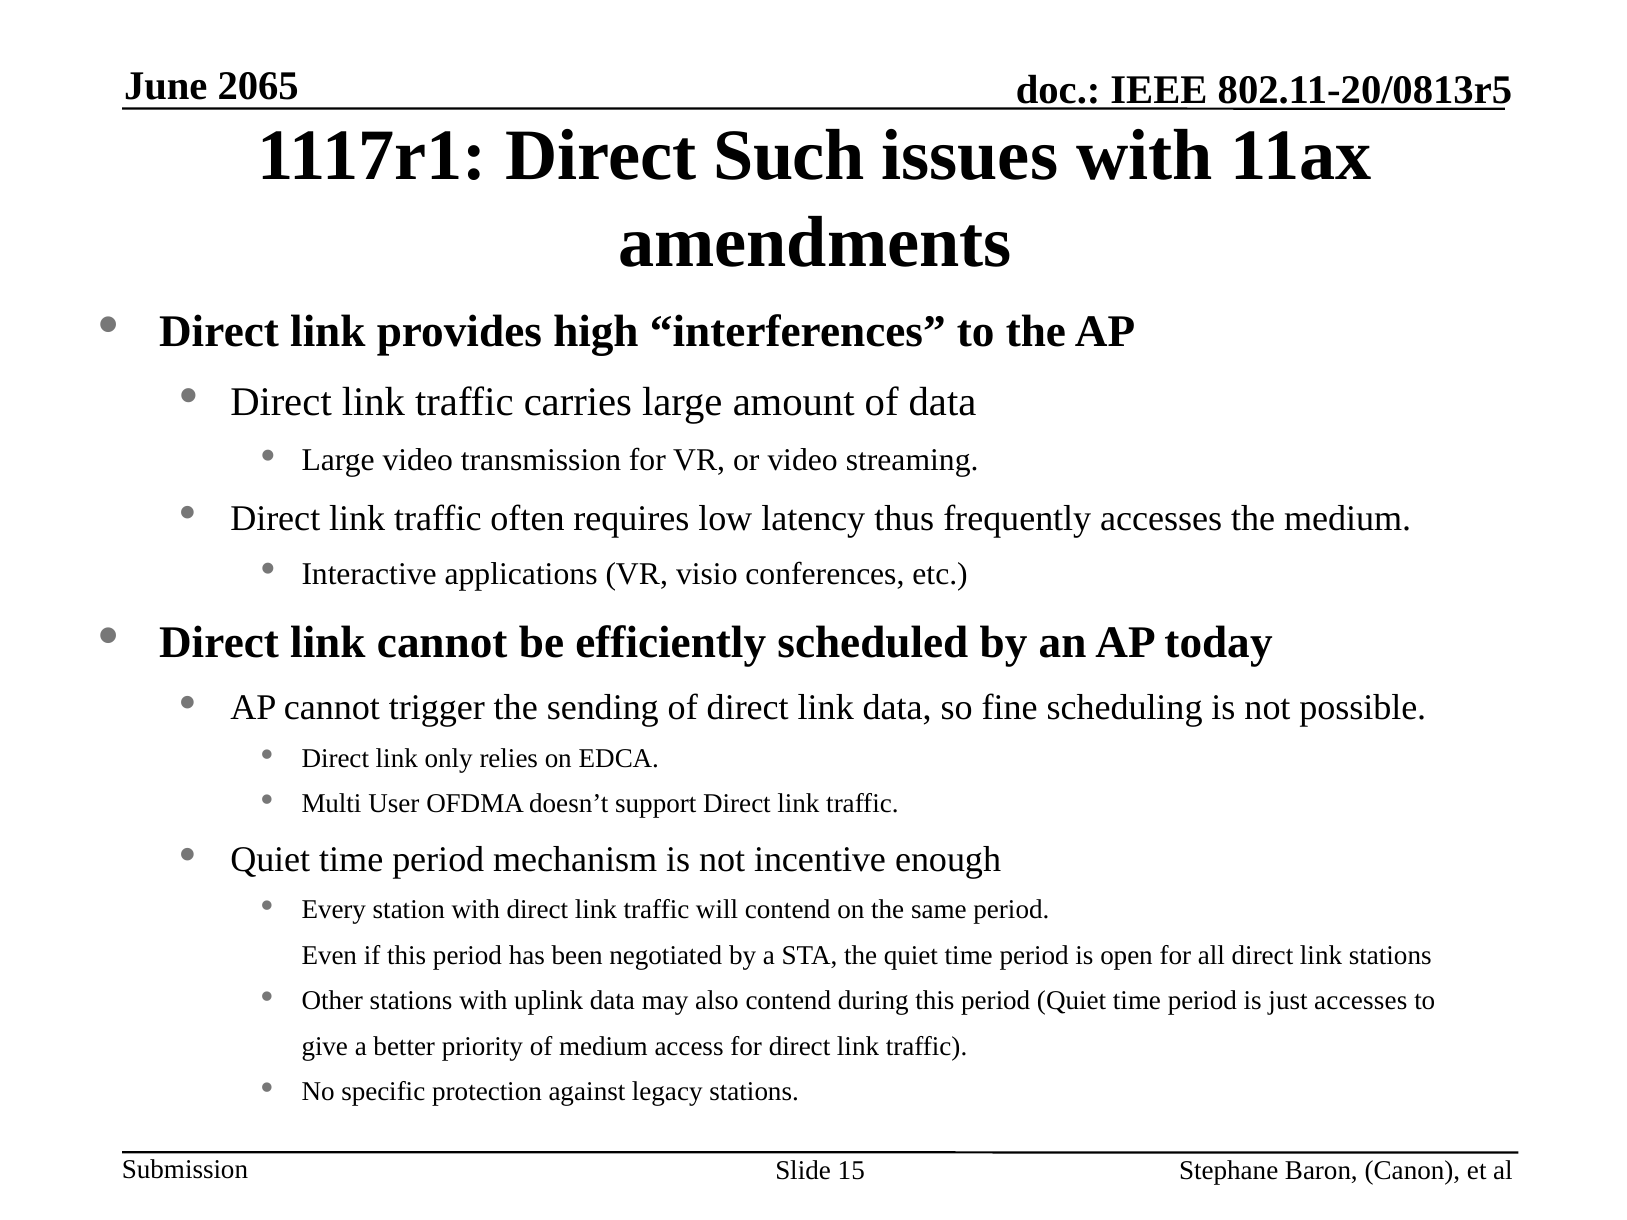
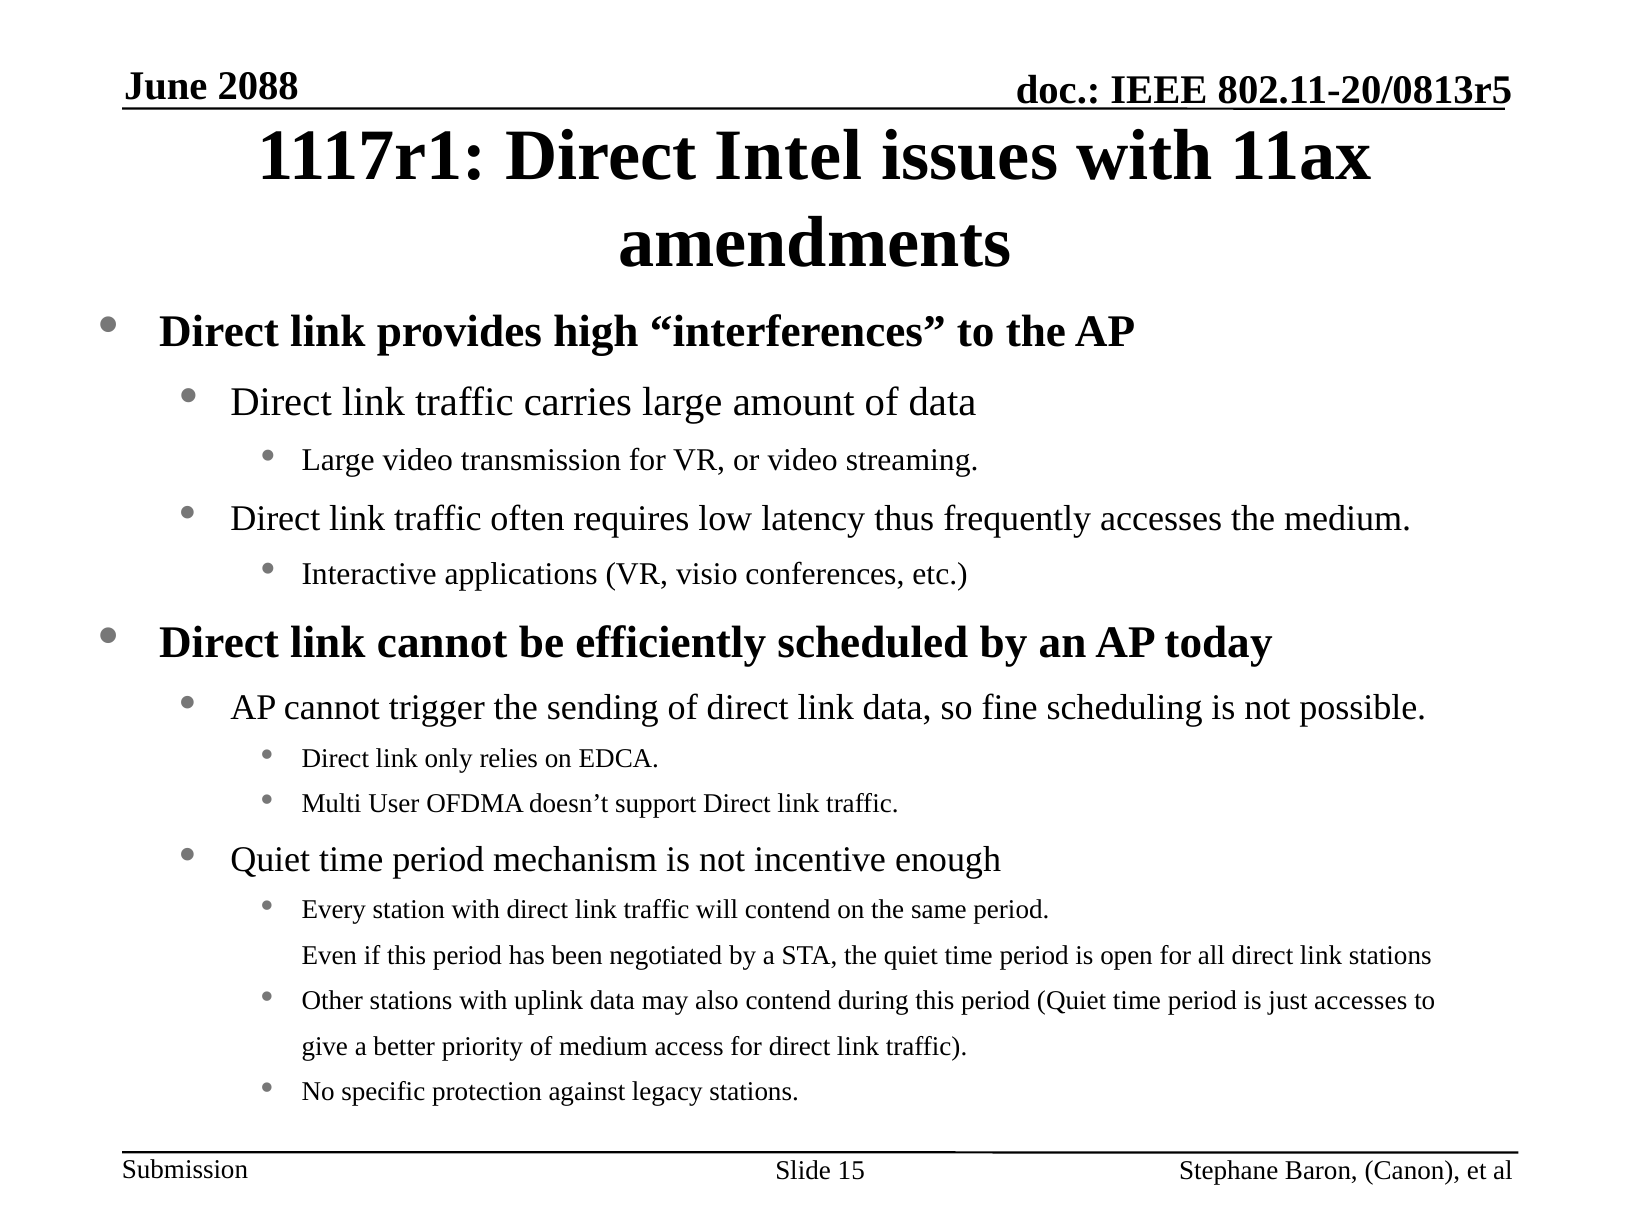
2065: 2065 -> 2088
Such: Such -> Intel
